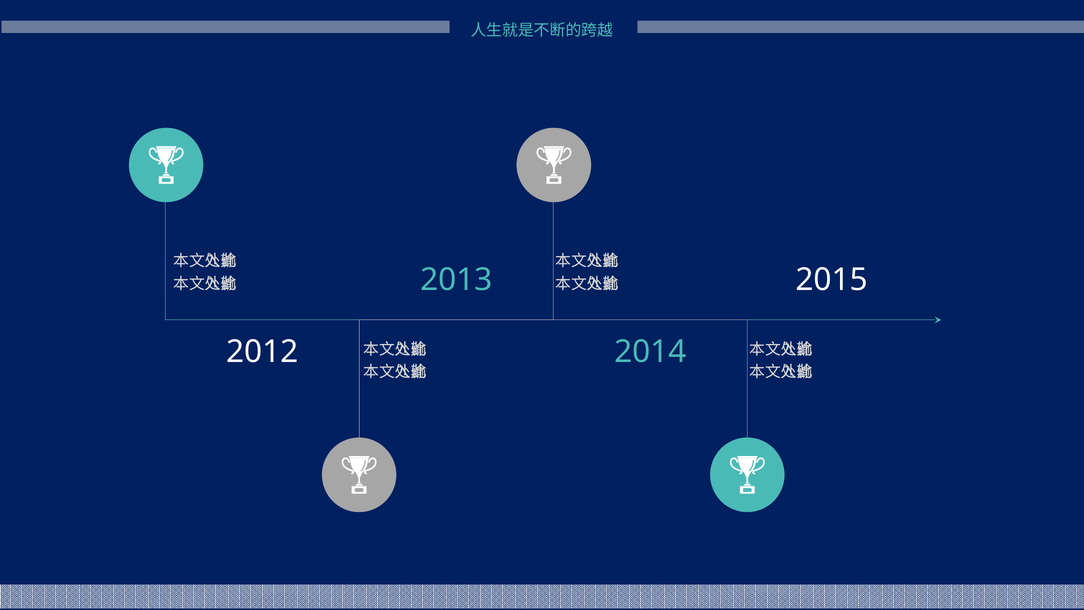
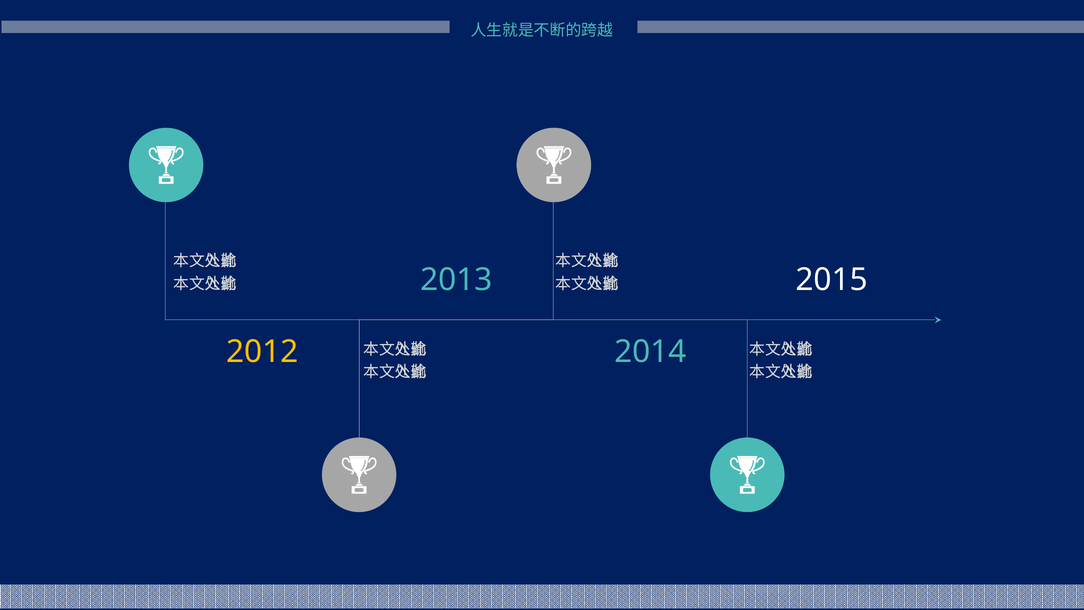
2012 colour: white -> yellow
